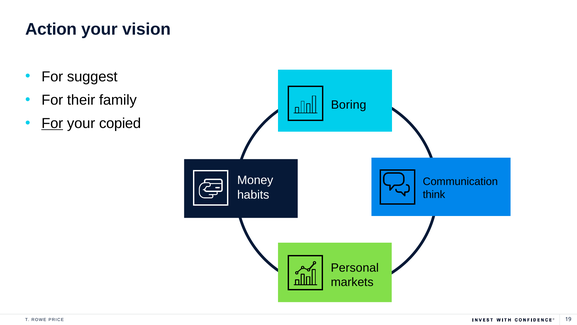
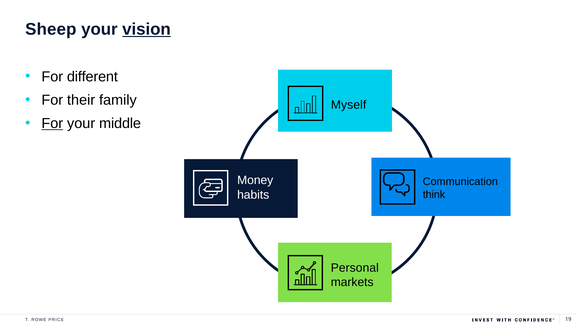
Action: Action -> Sheep
vision underline: none -> present
suggest: suggest -> different
Boring: Boring -> Myself
copied: copied -> middle
